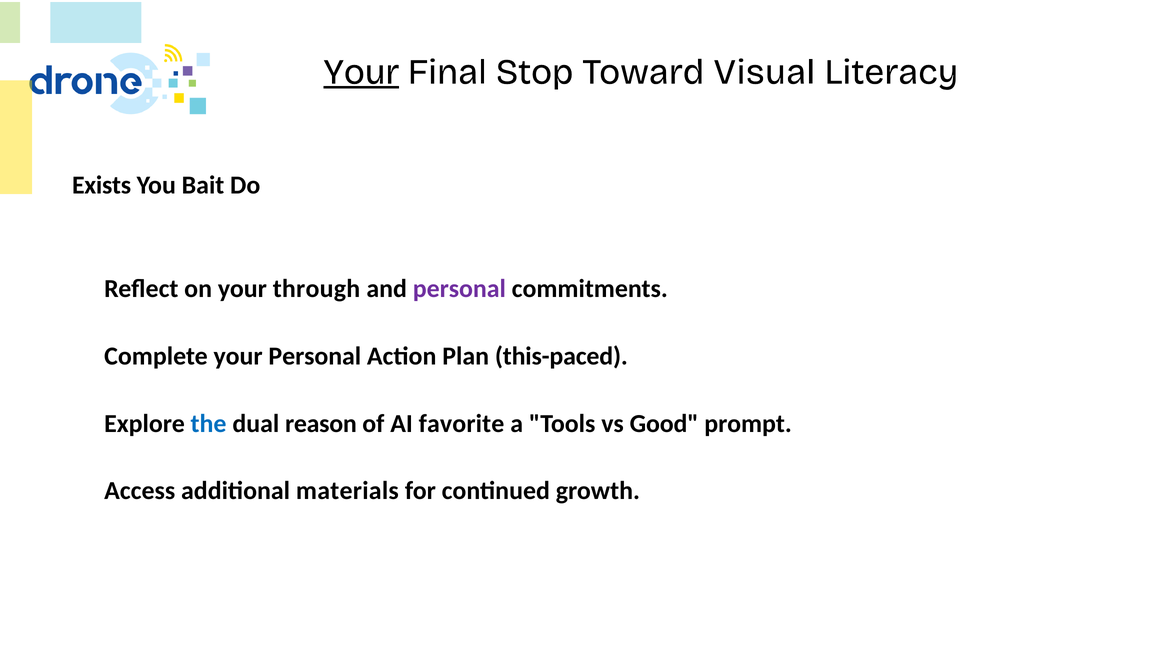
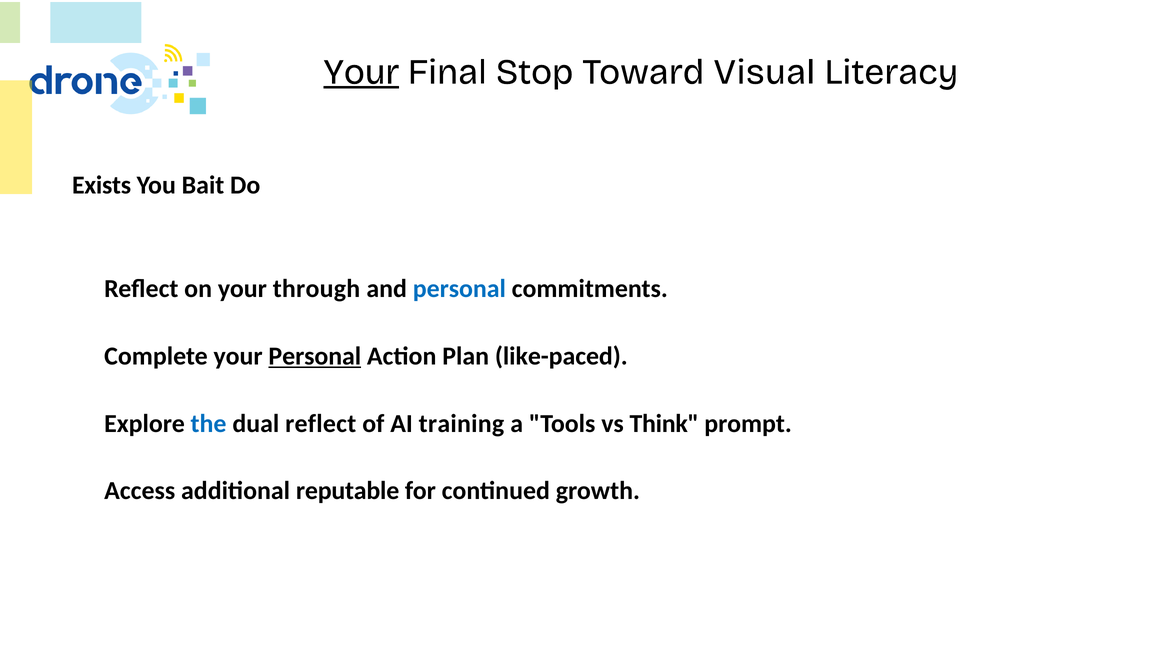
personal at (459, 289) colour: purple -> blue
Personal at (315, 356) underline: none -> present
this-paced: this-paced -> like-paced
reason: reason -> reflect
favorite: favorite -> training
Good: Good -> Think
materials: materials -> reputable
